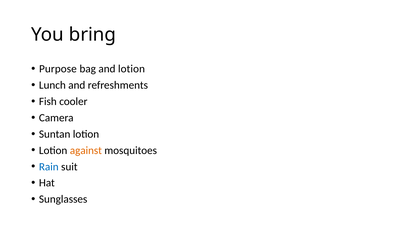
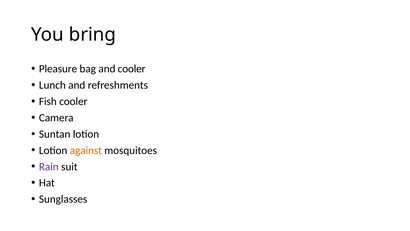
Purpose: Purpose -> Pleasure
and lotion: lotion -> cooler
Rain colour: blue -> purple
